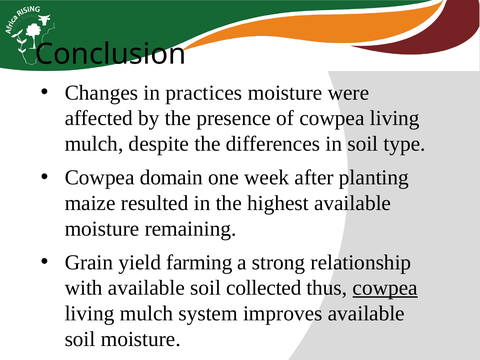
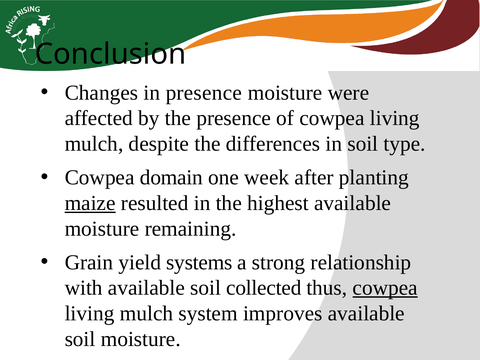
in practices: practices -> presence
maize underline: none -> present
farming: farming -> systems
